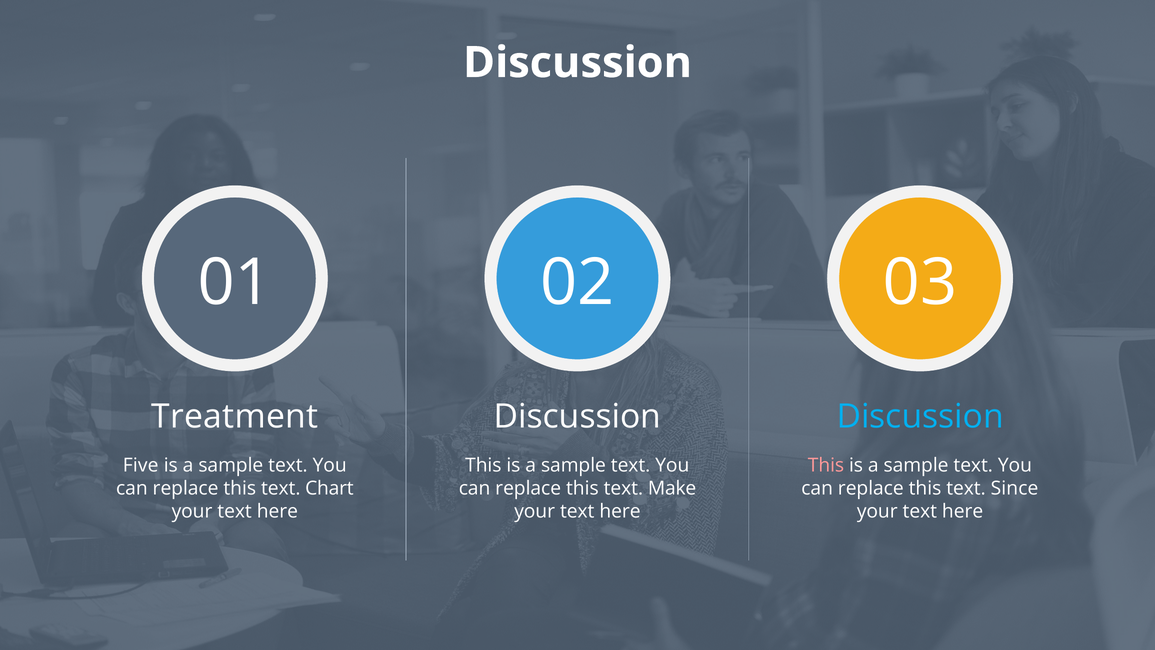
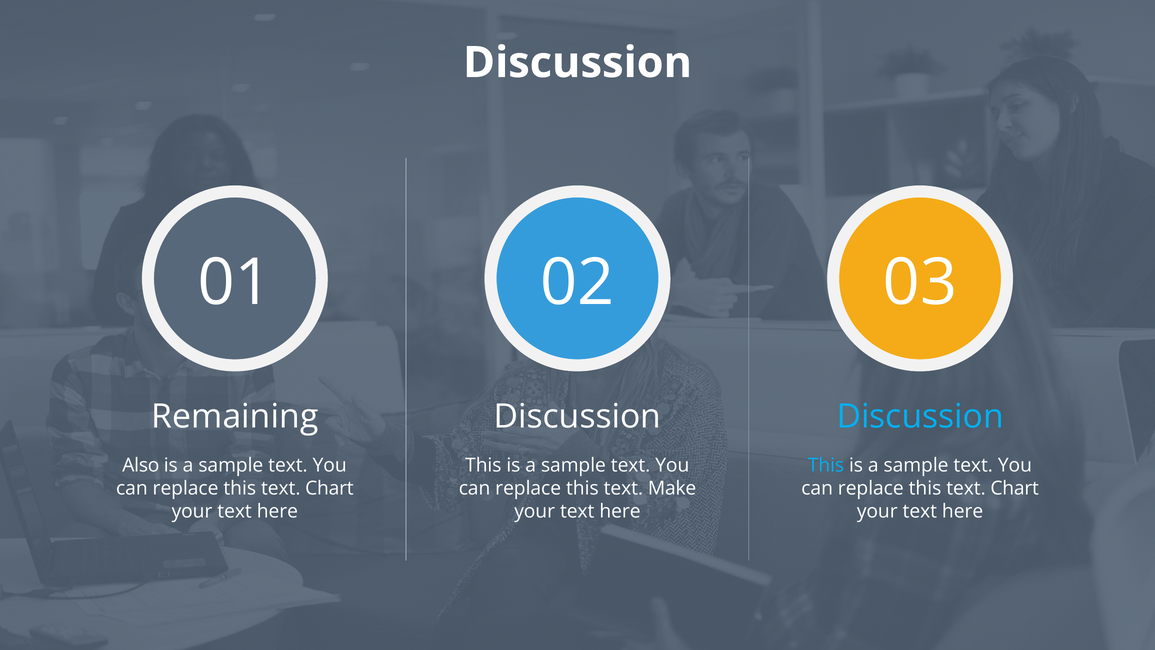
Treatment: Treatment -> Remaining
Five: Five -> Also
This at (826, 465) colour: pink -> light blue
Since at (1015, 488): Since -> Chart
